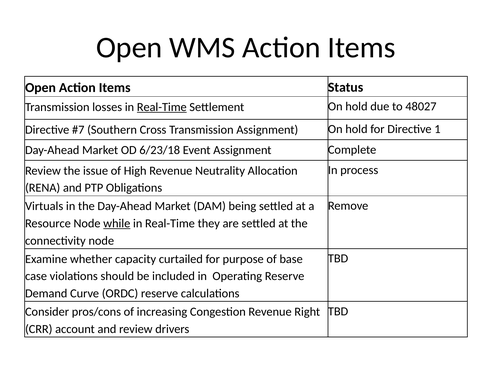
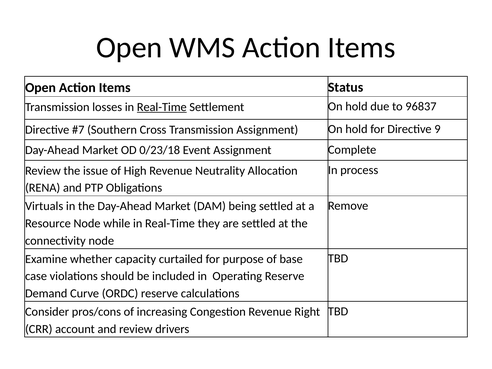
48027: 48027 -> 96837
1: 1 -> 9
6/23/18: 6/23/18 -> 0/23/18
while underline: present -> none
